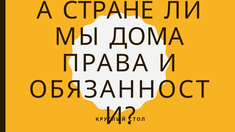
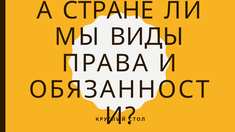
ДОМА: ДОМА -> ВИДЫ
